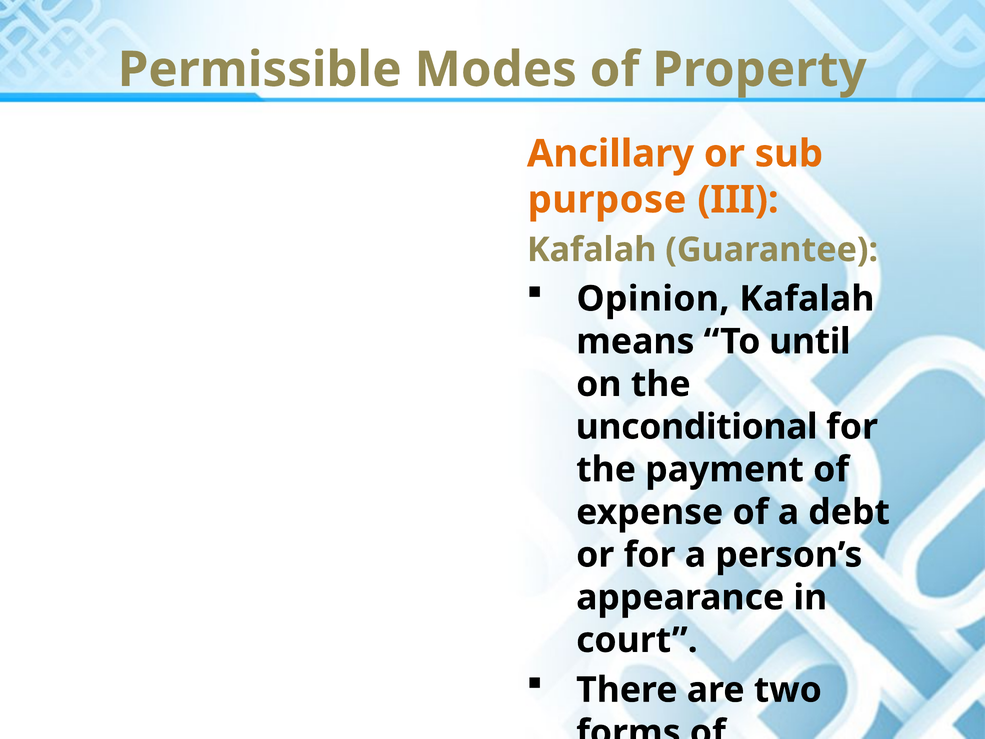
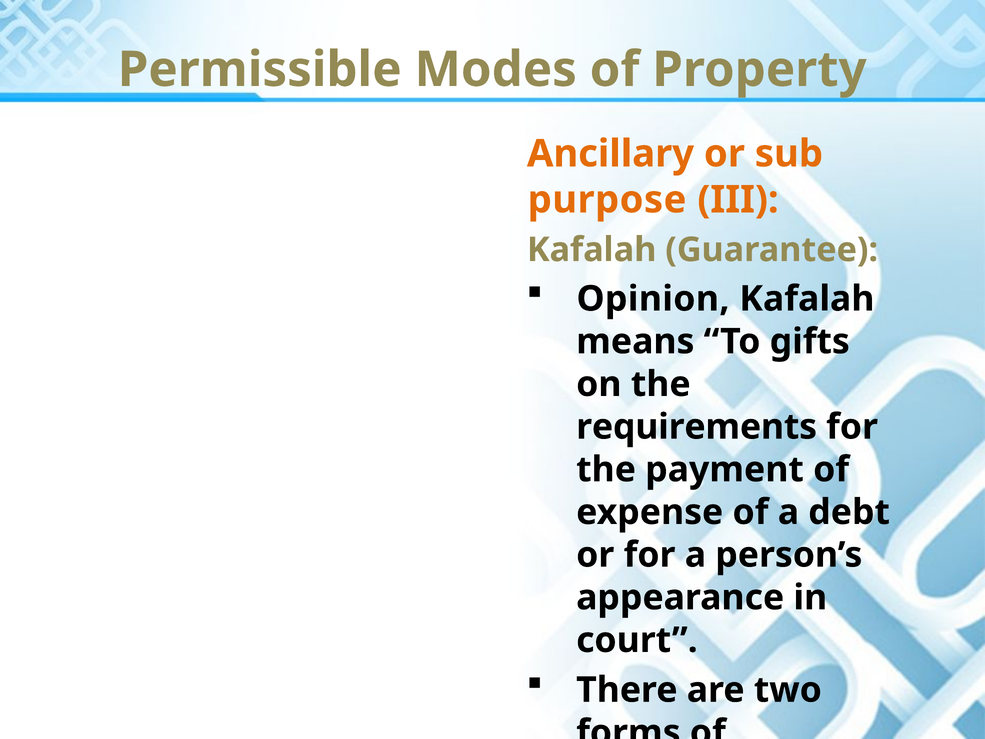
until: until -> gifts
unconditional: unconditional -> requirements
